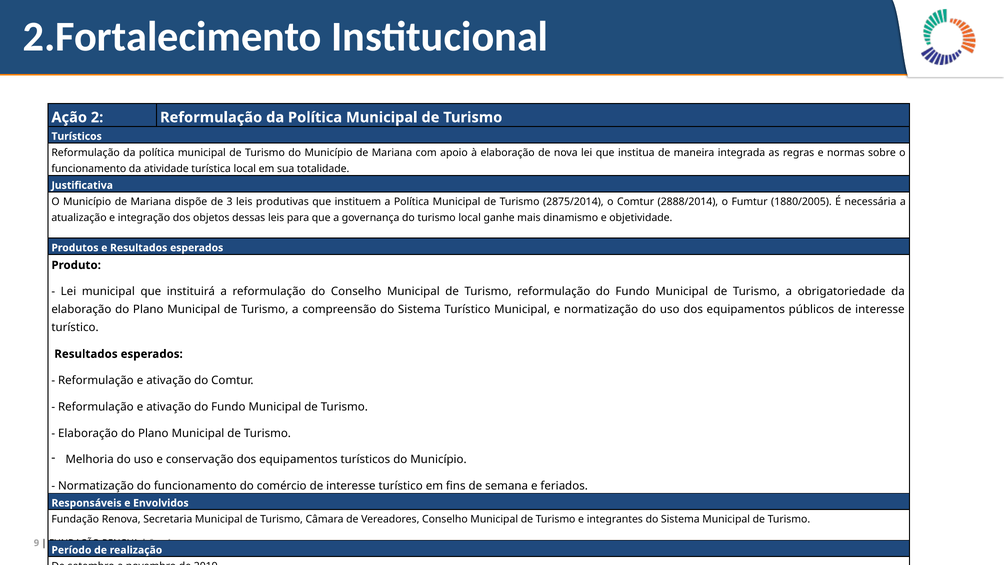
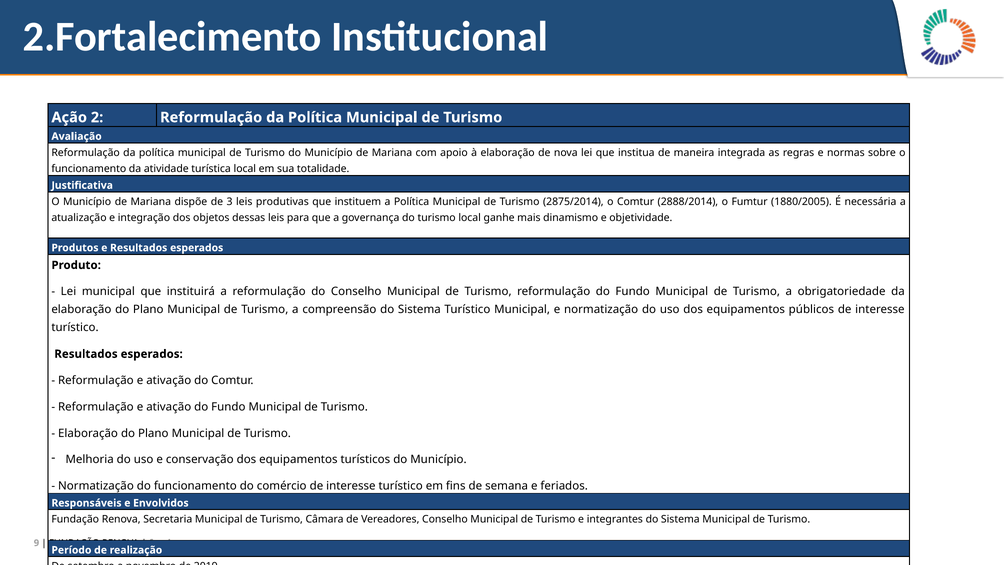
Turísticos at (77, 136): Turísticos -> Avaliação
